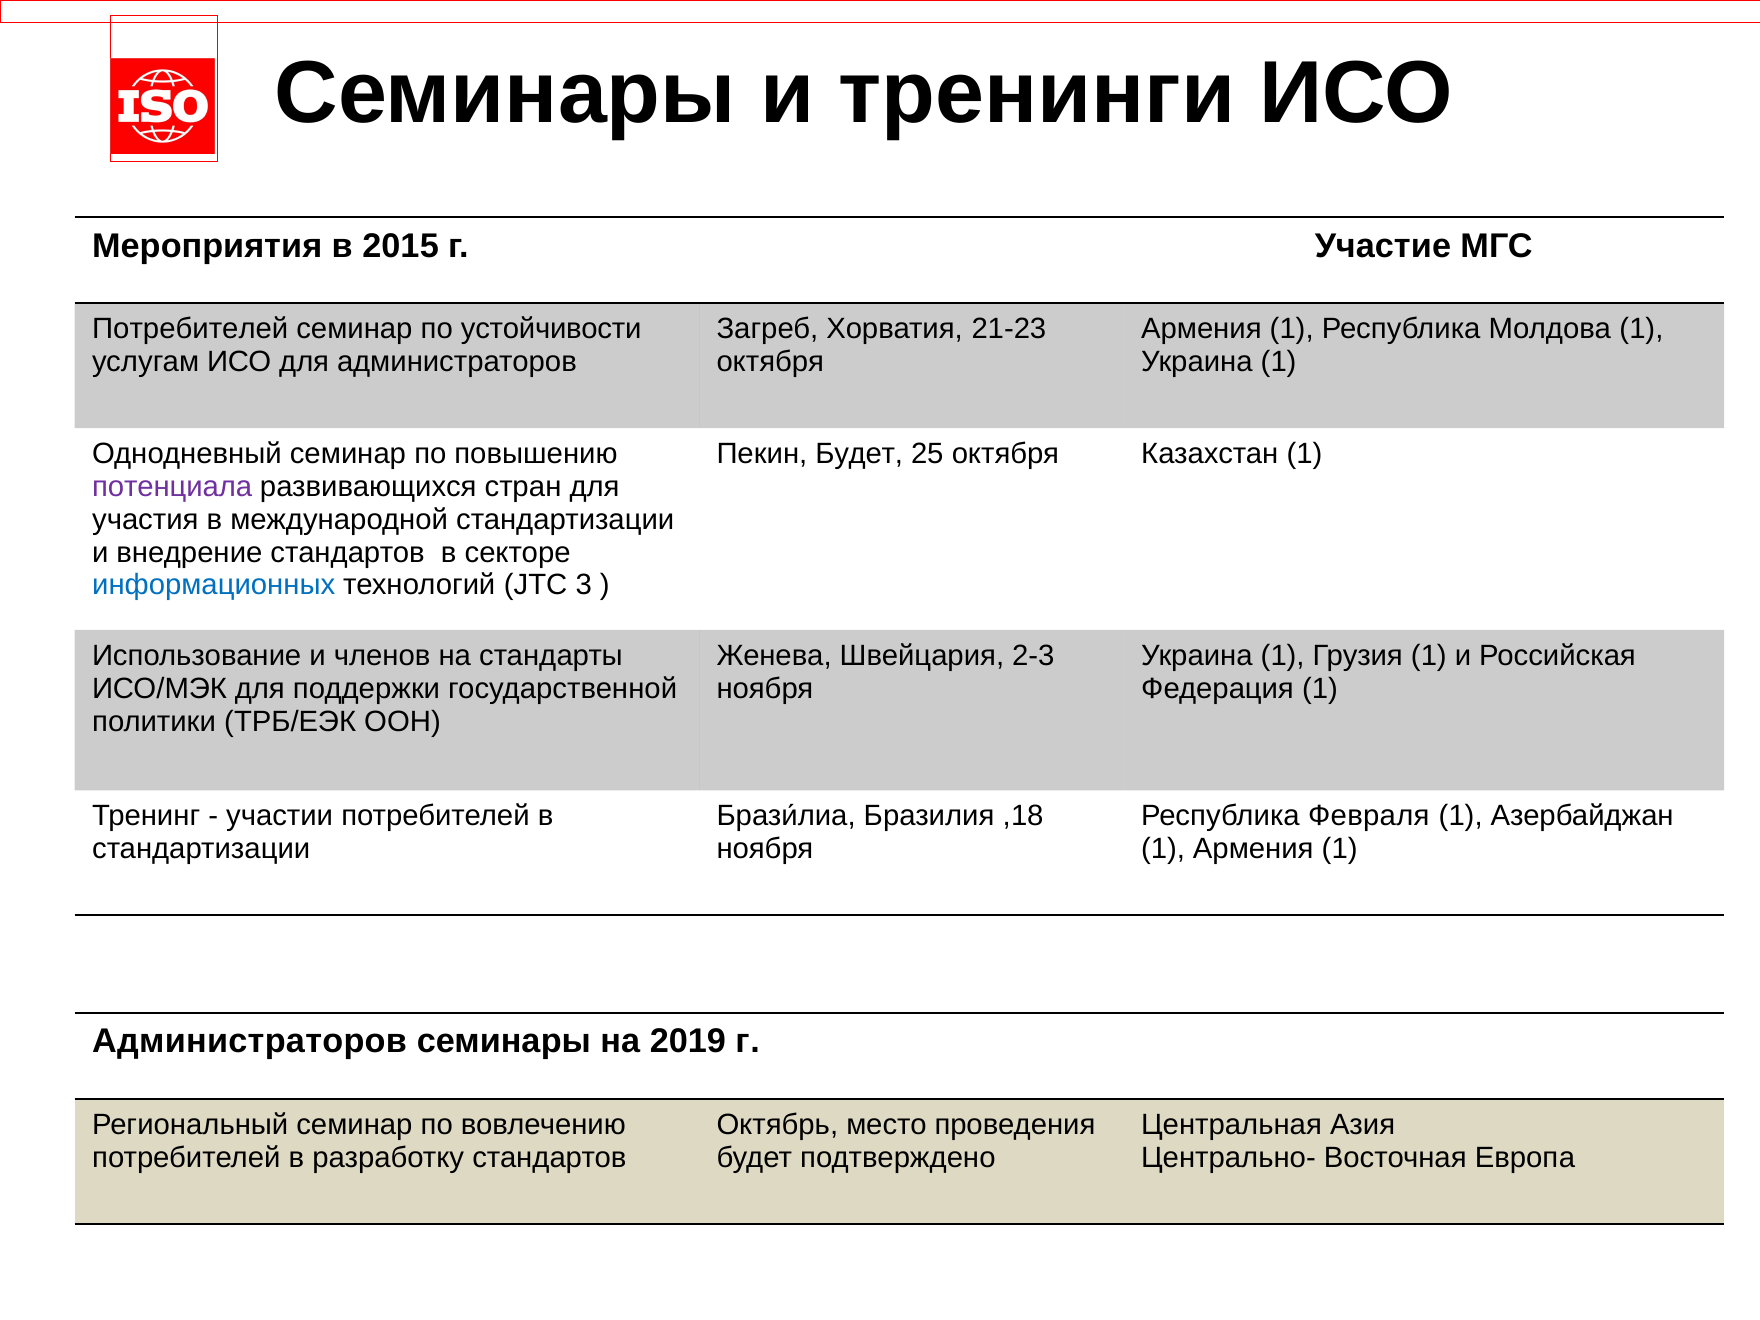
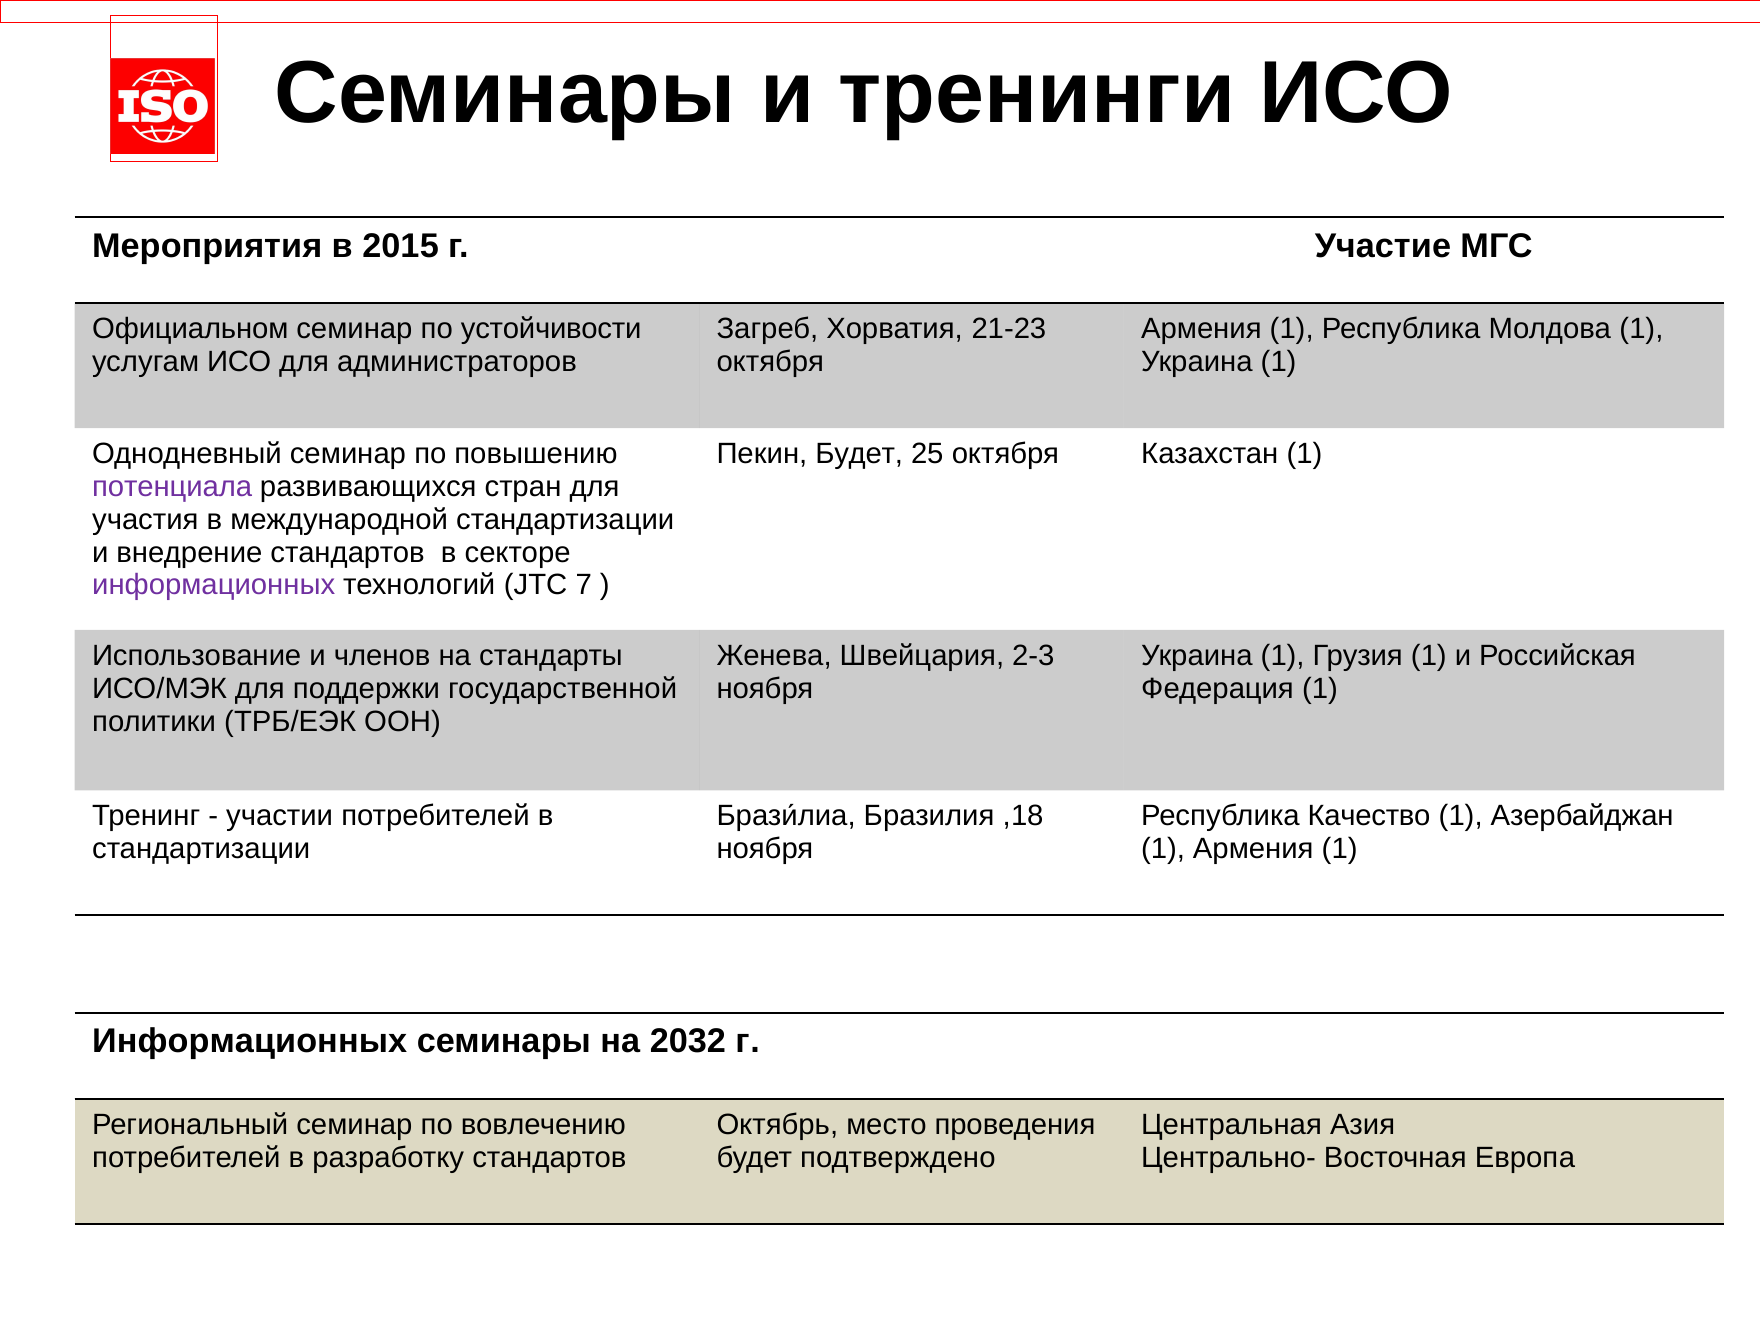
Потребителей at (190, 329): Потребителей -> Официальном
информационных at (214, 585) colour: blue -> purple
3: 3 -> 7
Февраля: Февраля -> Качество
Администраторов at (250, 1042): Администраторов -> Информационных
2019: 2019 -> 2032
